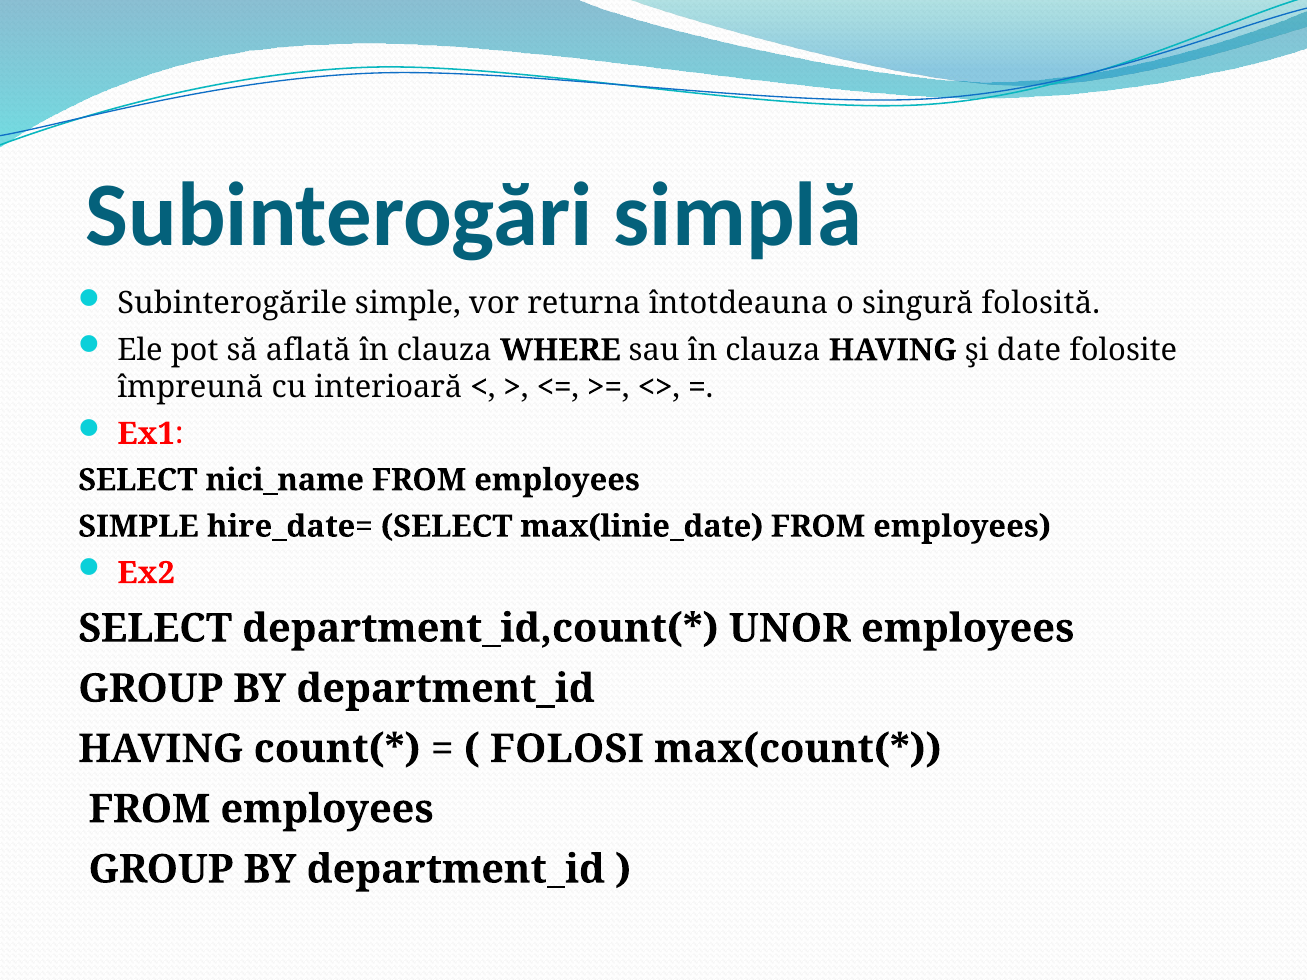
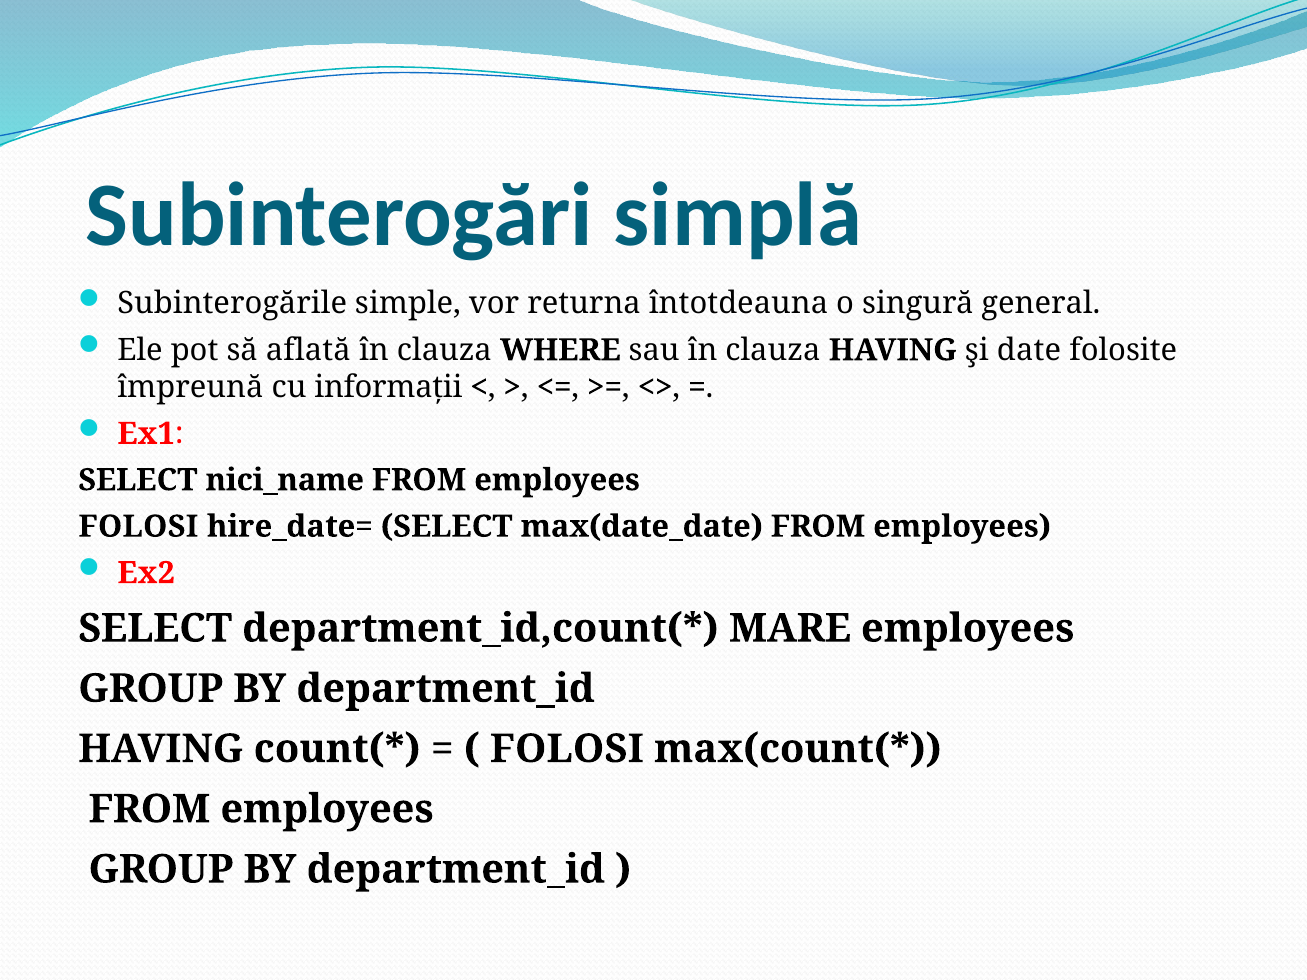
folosită: folosită -> general
interioară: interioară -> informaţii
SIMPLE at (138, 527): SIMPLE -> FOLOSI
max(linie_date: max(linie_date -> max(date_date
UNOR: UNOR -> MARE
